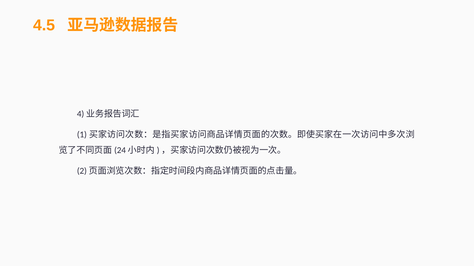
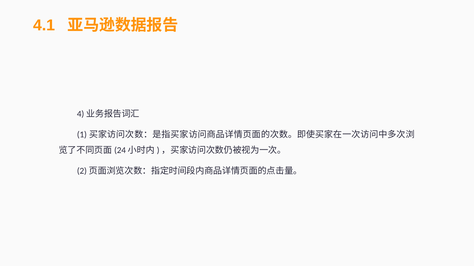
4.5: 4.5 -> 4.1
